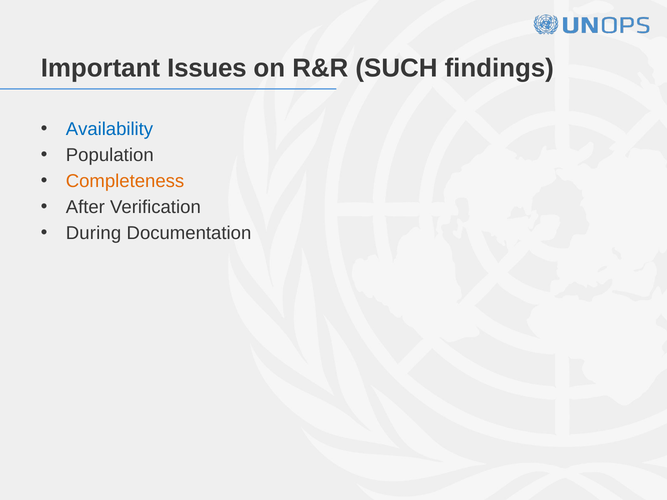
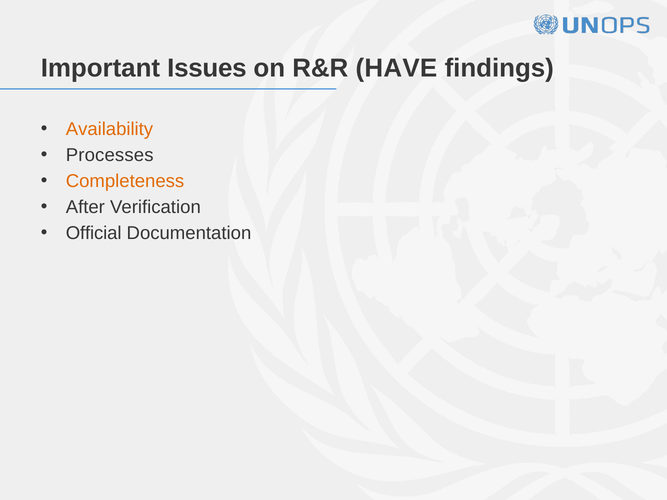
SUCH: SUCH -> HAVE
Availability colour: blue -> orange
Population: Population -> Processes
During: During -> Official
